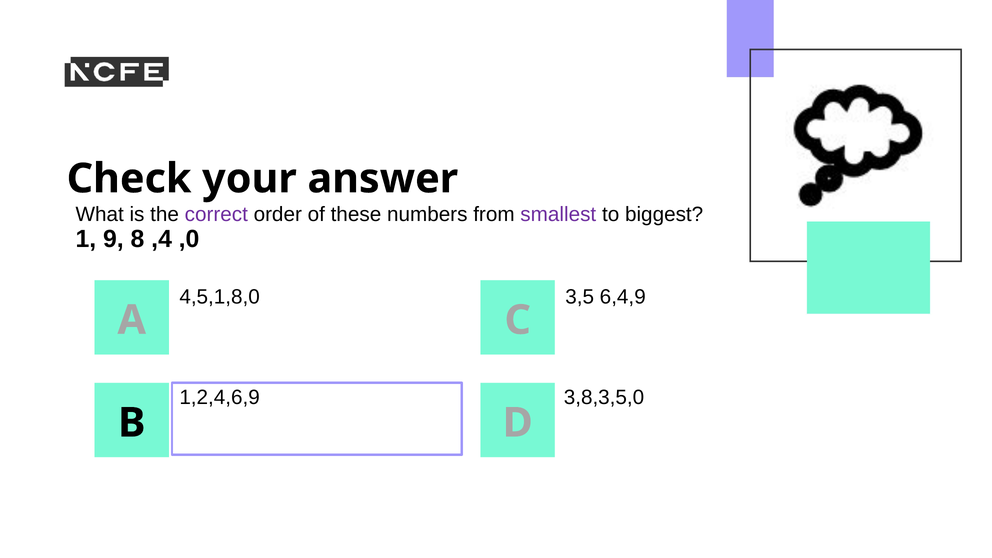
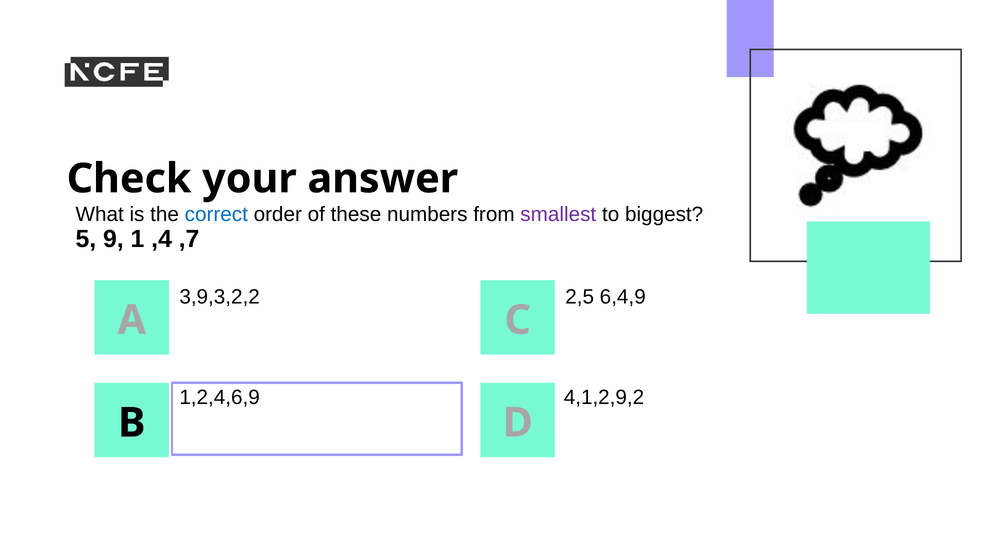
correct colour: purple -> blue
1: 1 -> 5
8: 8 -> 1
,0: ,0 -> ,7
4,5,1,8,0: 4,5,1,8,0 -> 3,9,3,2,2
3,5: 3,5 -> 2,5
3,8,3,5,0: 3,8,3,5,0 -> 4,1,2,9,2
